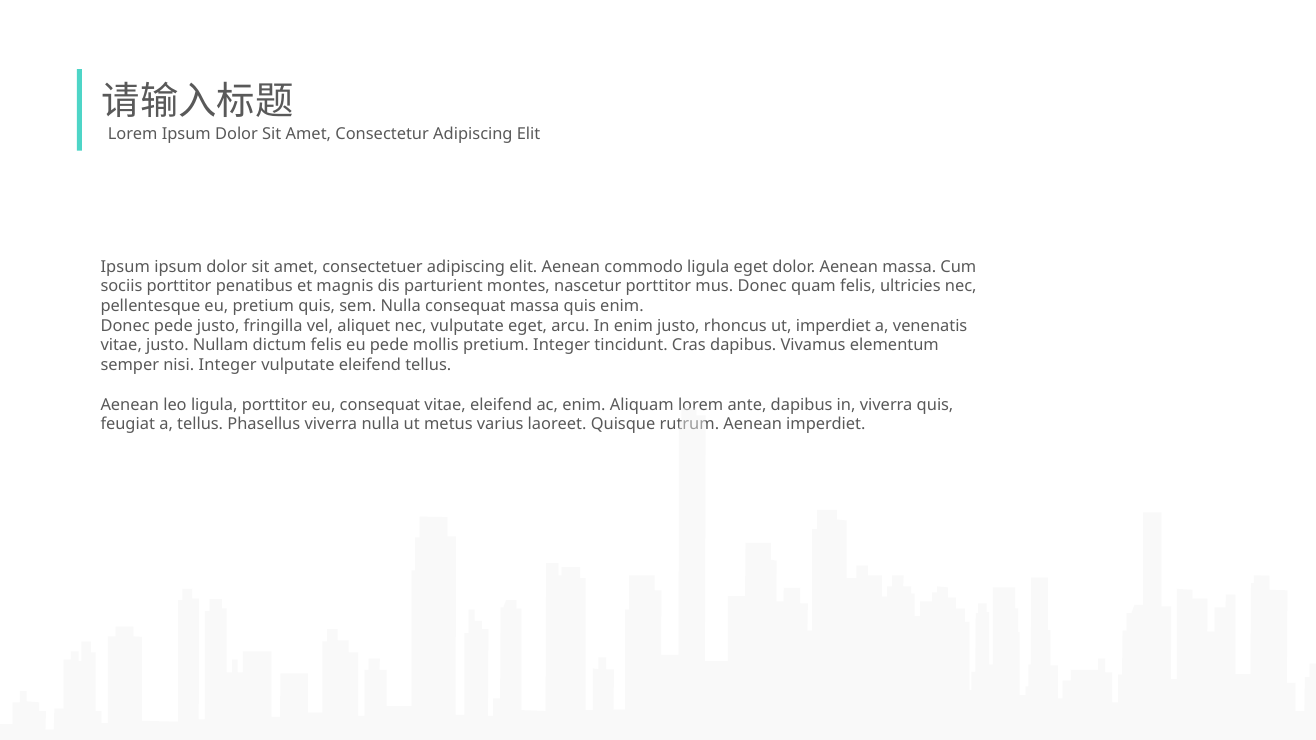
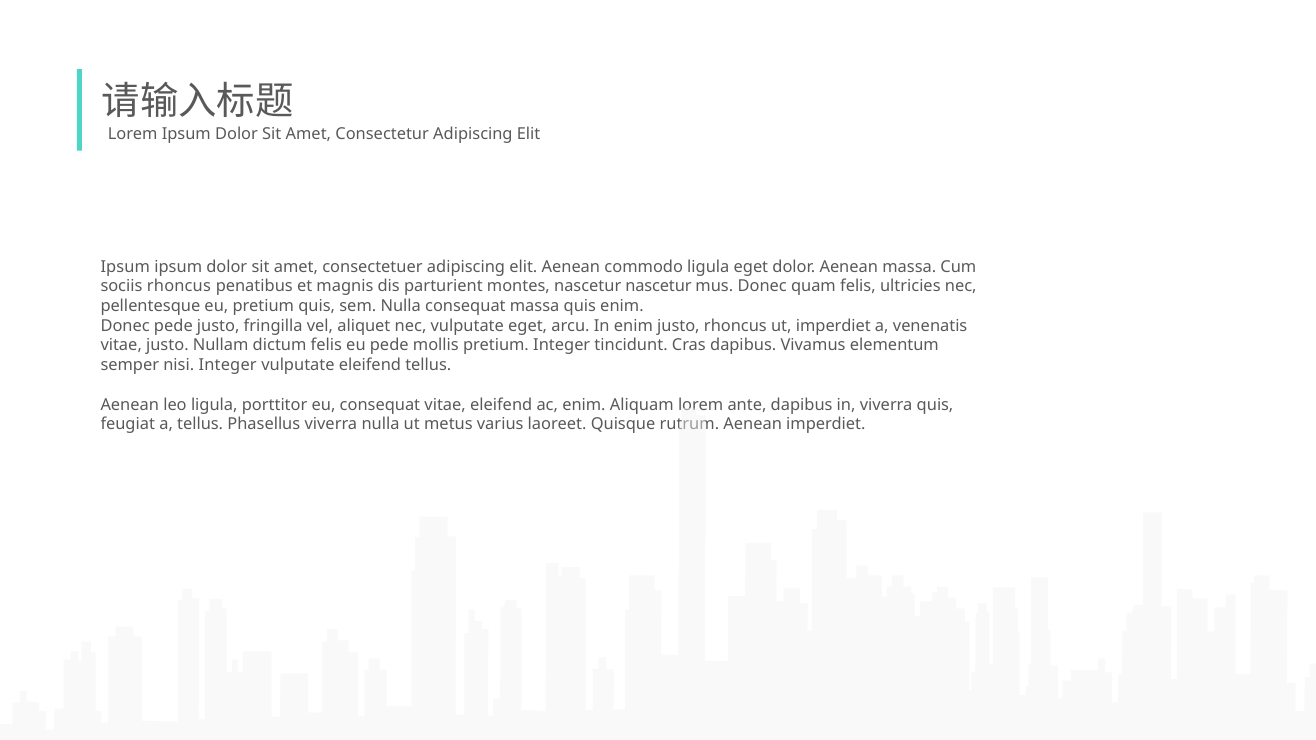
sociis porttitor: porttitor -> rhoncus
nascetur porttitor: porttitor -> nascetur
